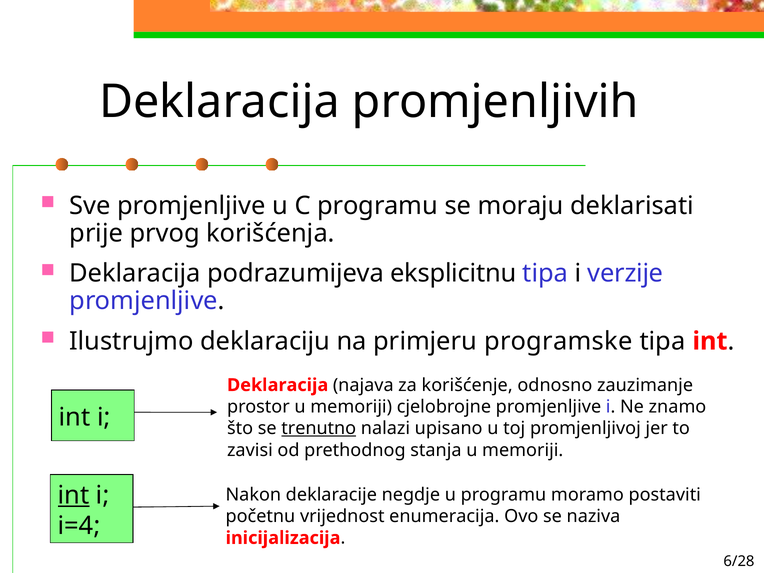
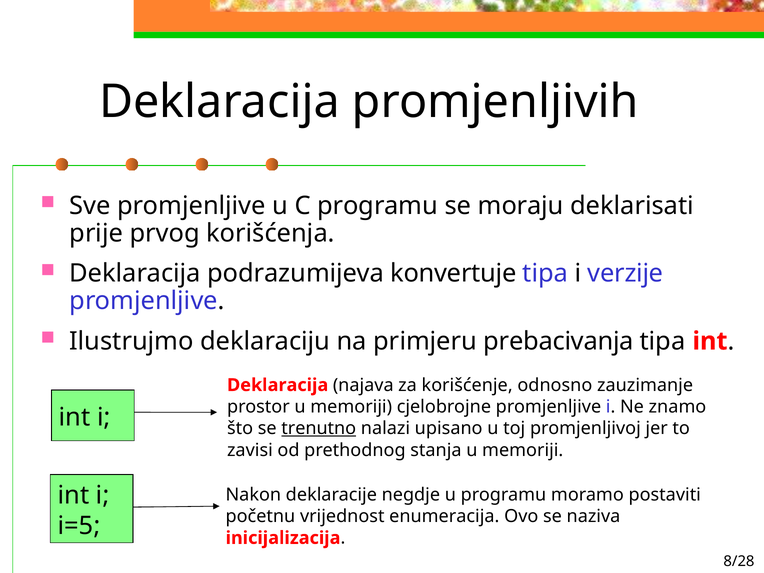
eksplicitnu: eksplicitnu -> konvertuje
programske: programske -> prebacivanja
int at (74, 495) underline: present -> none
i=4: i=4 -> i=5
6/28: 6/28 -> 8/28
